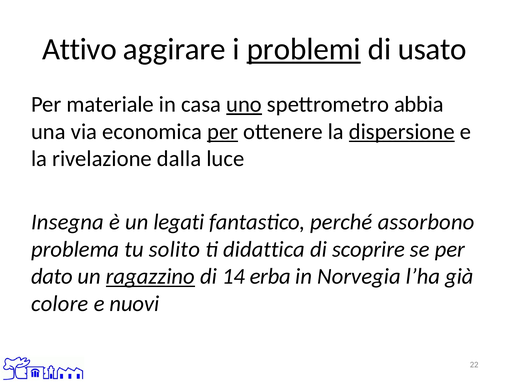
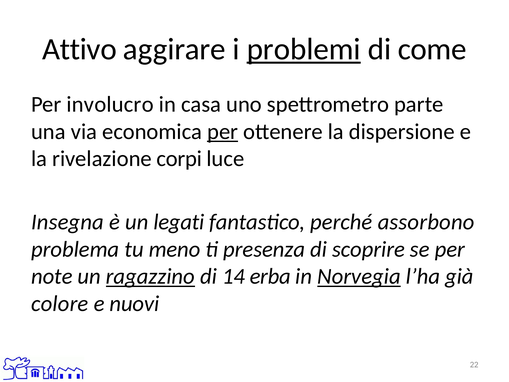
usato: usato -> come
materiale: materiale -> involucro
uno underline: present -> none
abbia: abbia -> parte
dispersione underline: present -> none
dalla: dalla -> corpi
solito: solito -> meno
didattica: didattica -> presenza
dato: dato -> note
Norvegia underline: none -> present
